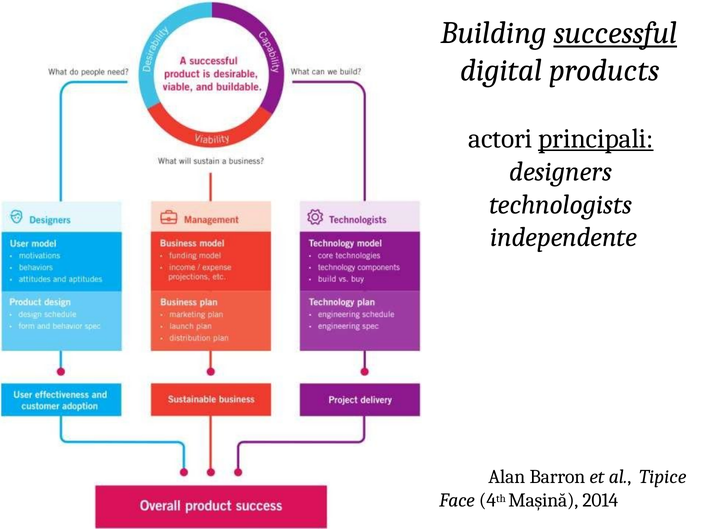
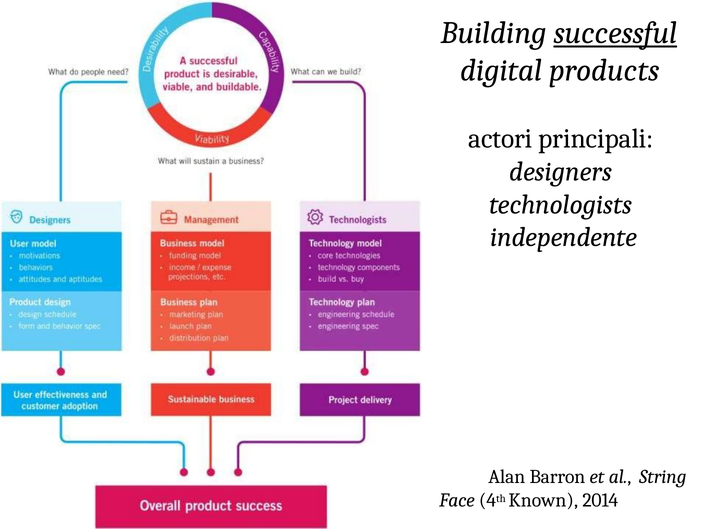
principali underline: present -> none
Tipice: Tipice -> String
Mașină: Mașină -> Known
